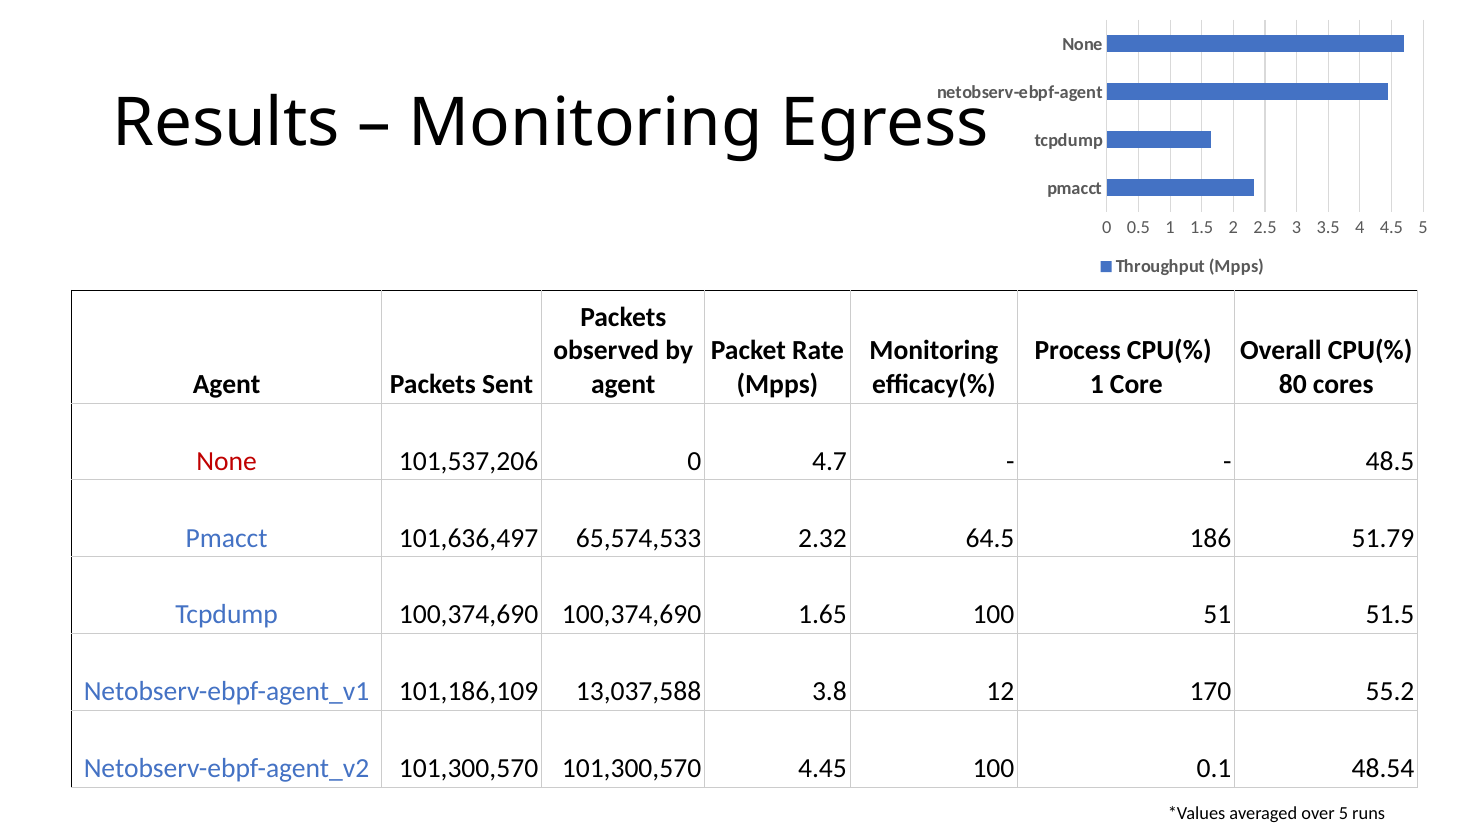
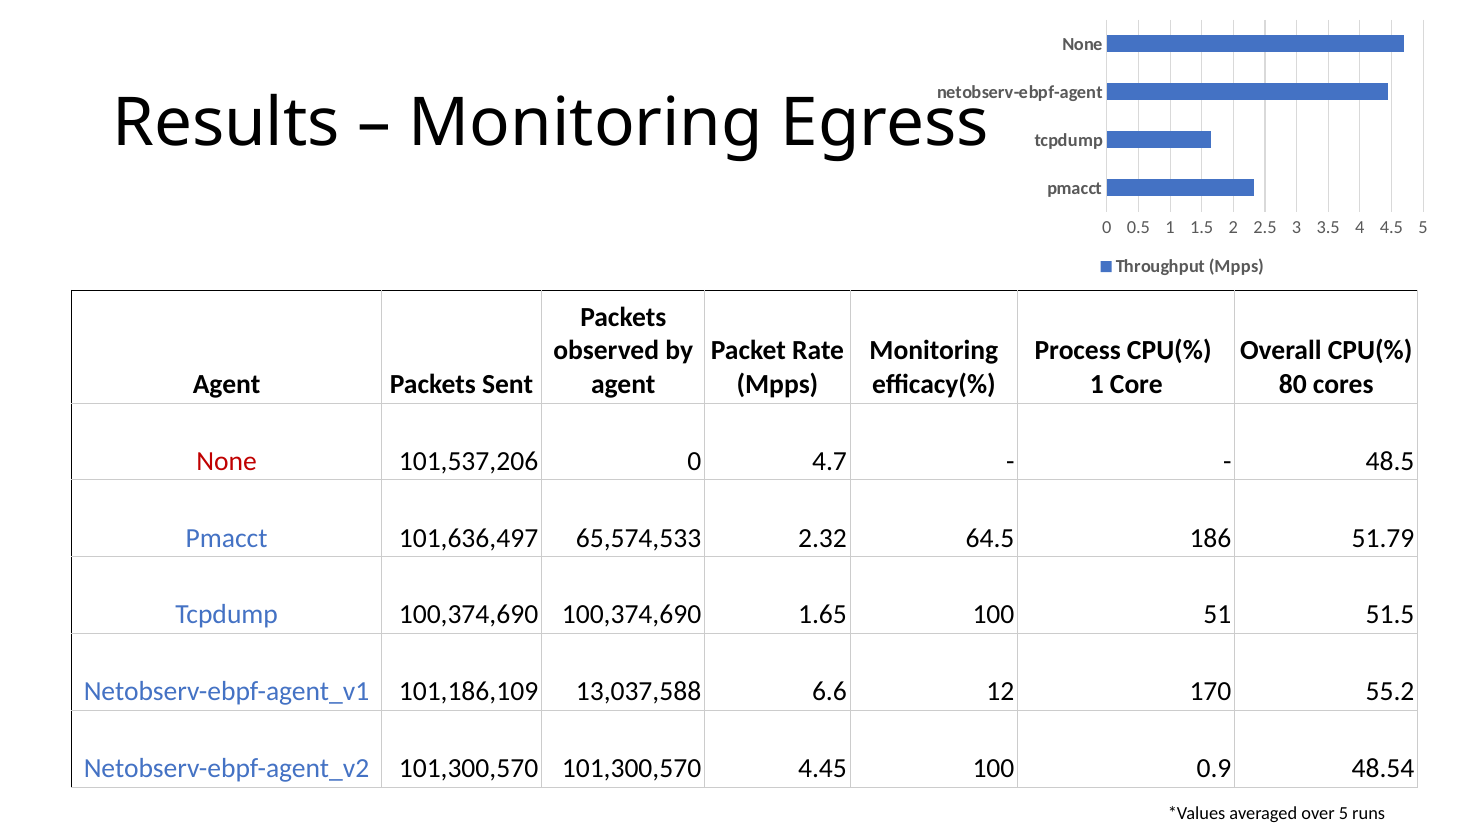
3.8: 3.8 -> 6.6
0.1: 0.1 -> 0.9
